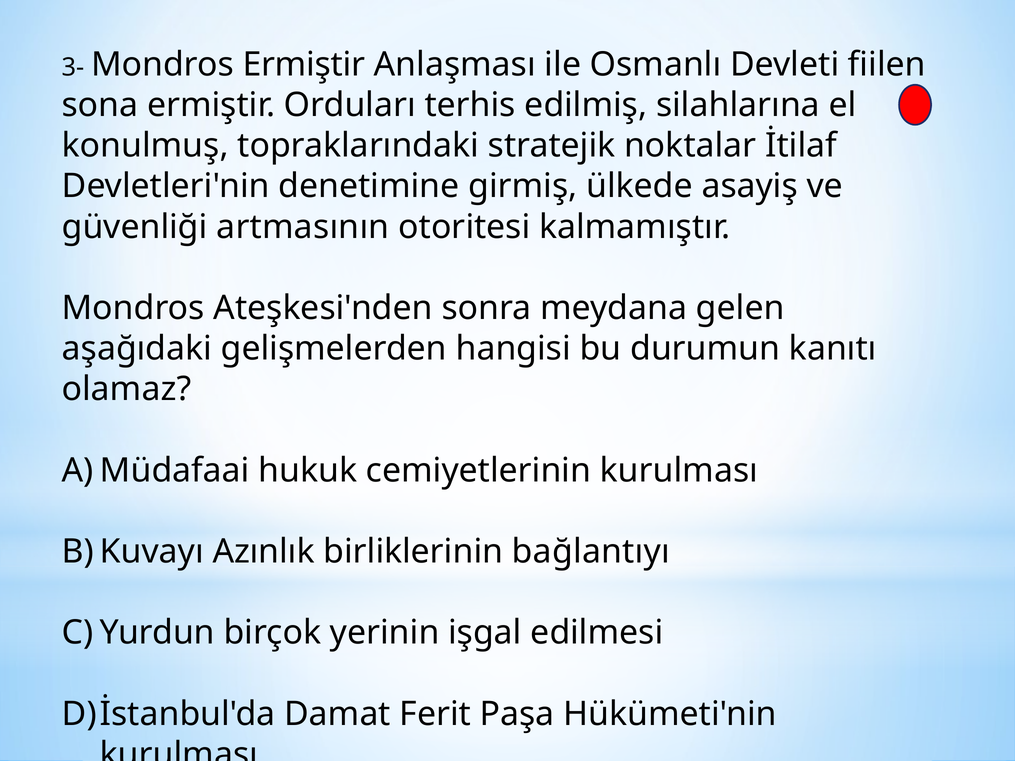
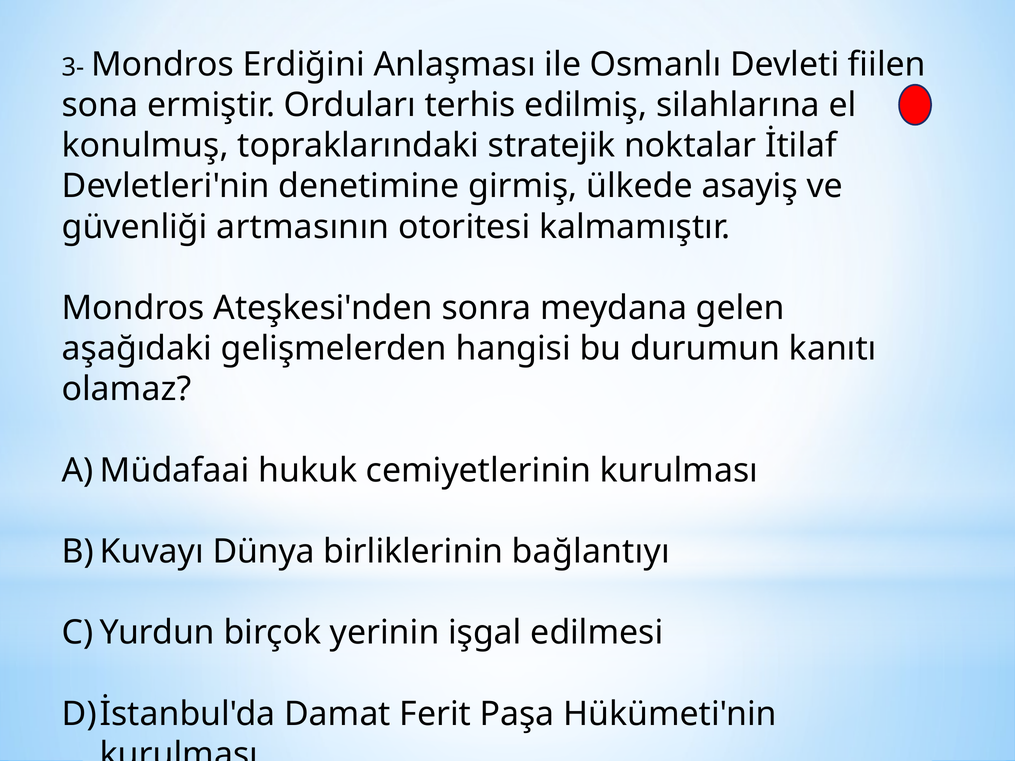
Mondros Ermiştir: Ermiştir -> Erdiğini
Azınlık: Azınlık -> Dünya
